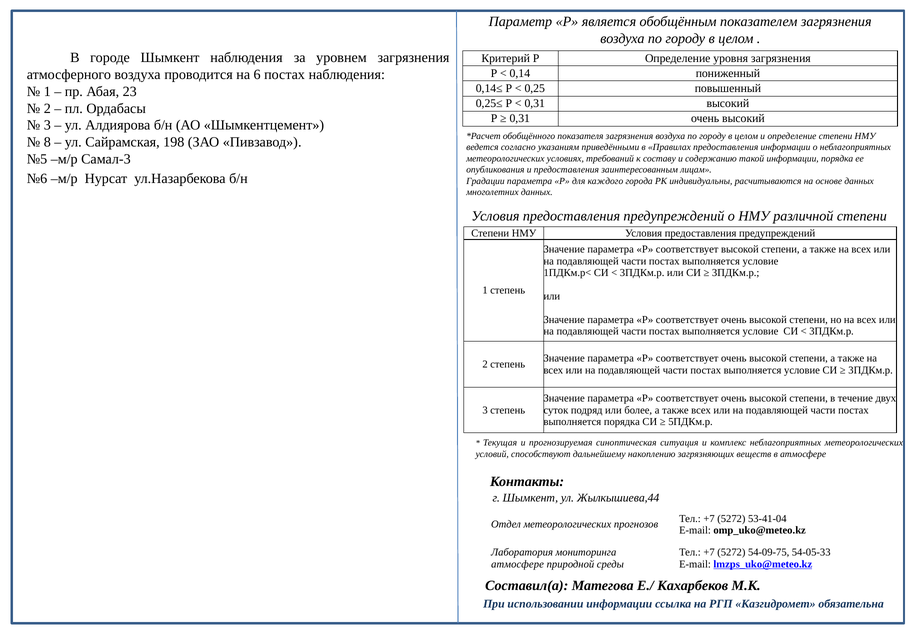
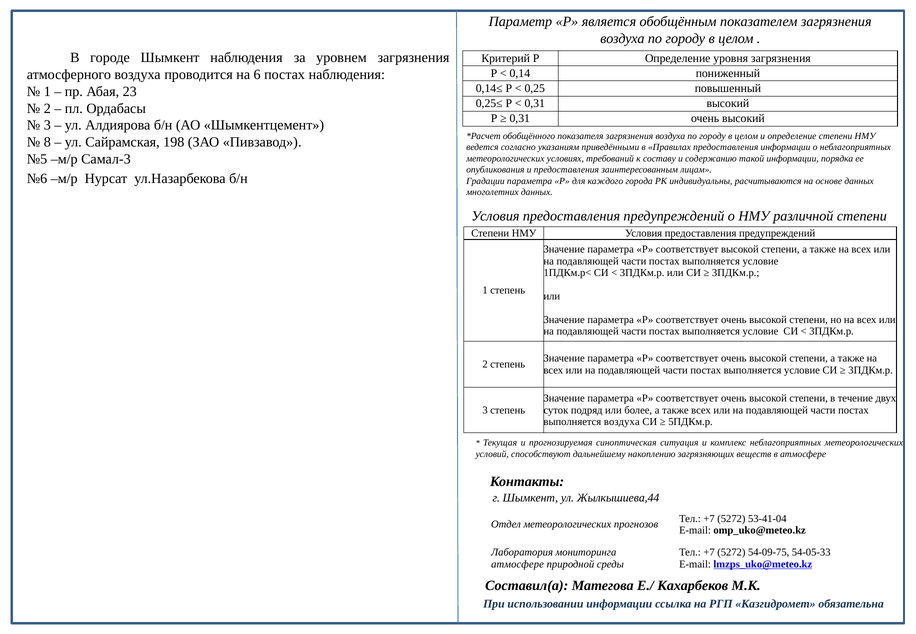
выполняется порядка: порядка -> воздуха
